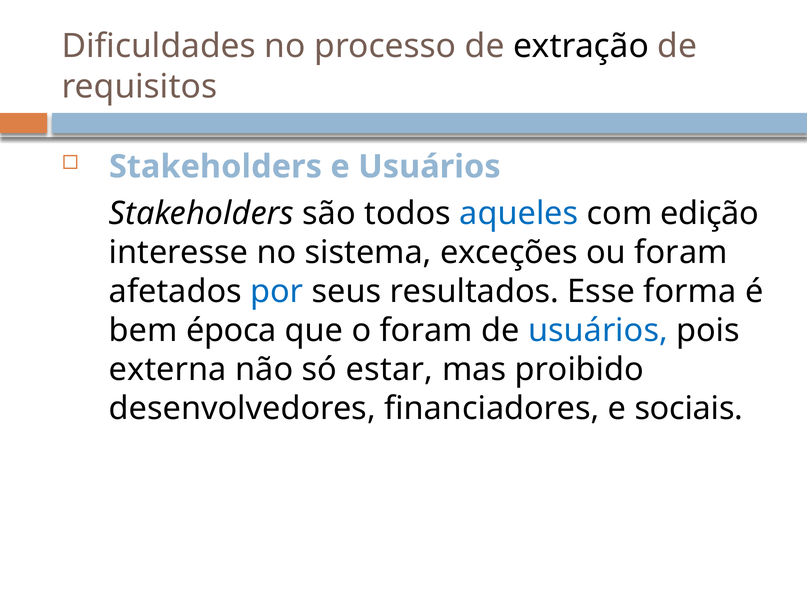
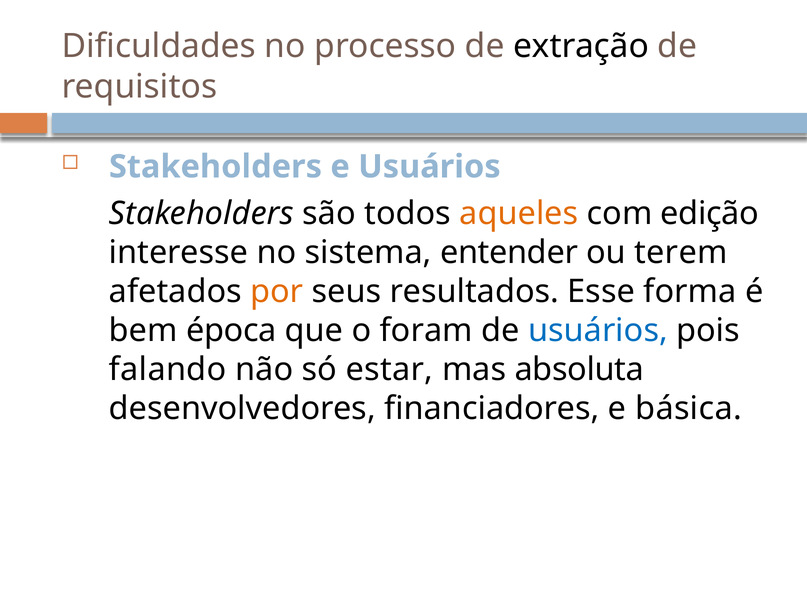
aqueles colour: blue -> orange
exceções: exceções -> entender
ou foram: foram -> terem
por colour: blue -> orange
externa: externa -> falando
proibido: proibido -> absoluta
sociais: sociais -> básica
